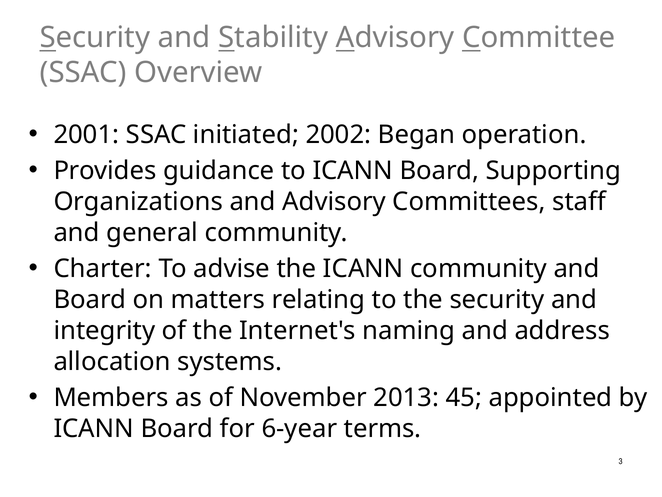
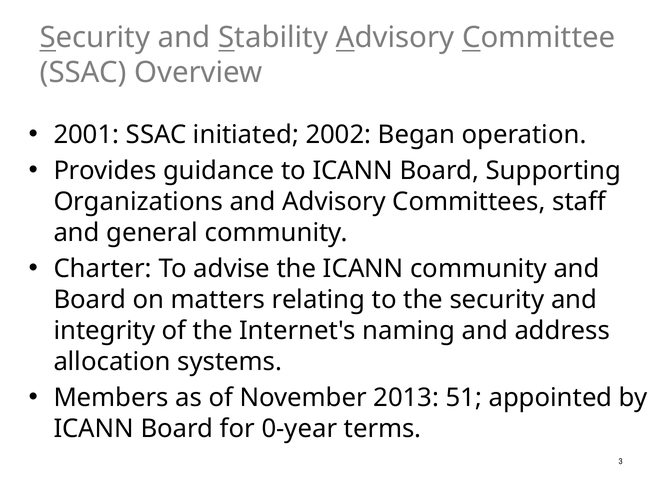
45: 45 -> 51
6-year: 6-year -> 0-year
